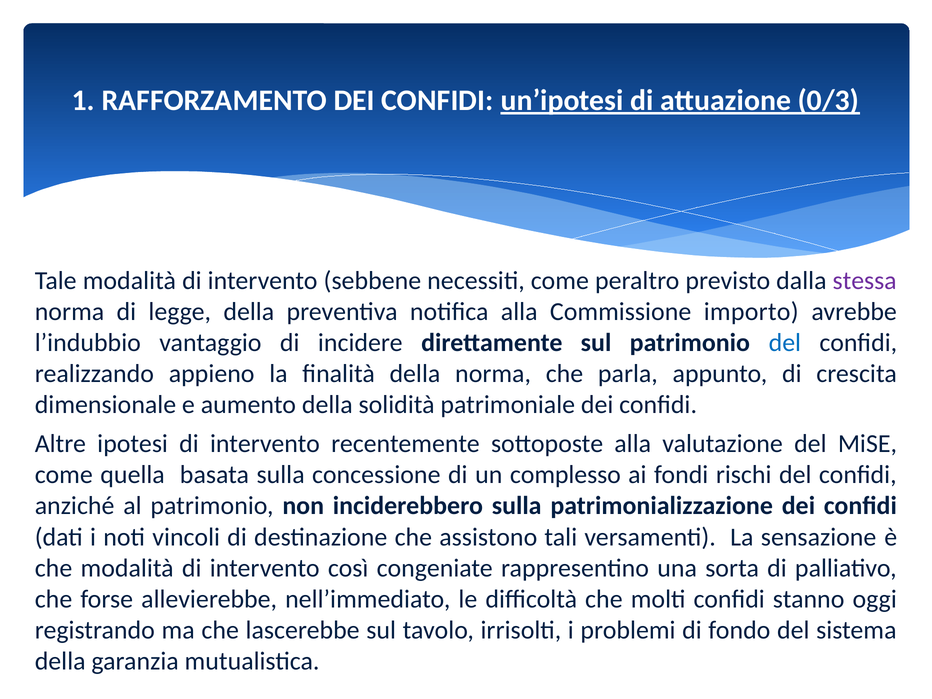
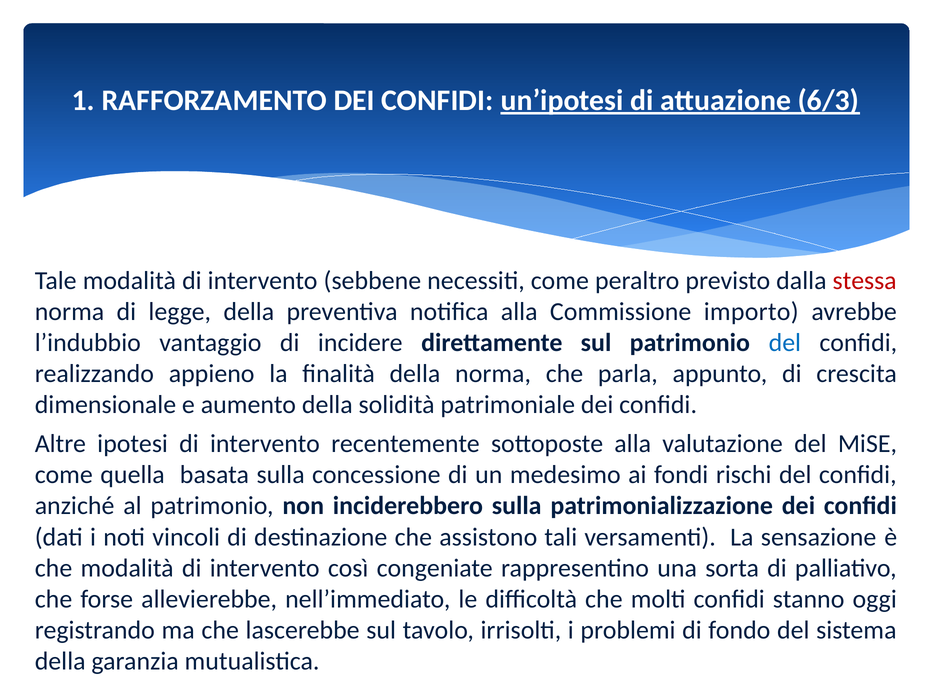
0/3: 0/3 -> 6/3
stessa colour: purple -> red
complesso: complesso -> medesimo
